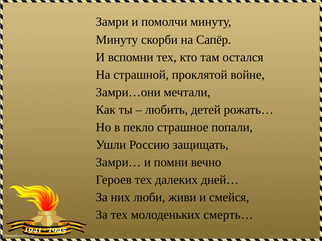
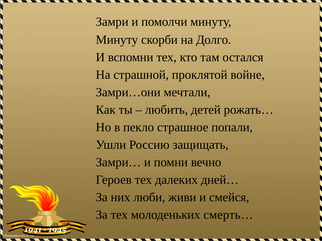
Сапёр: Сапёр -> Долго
